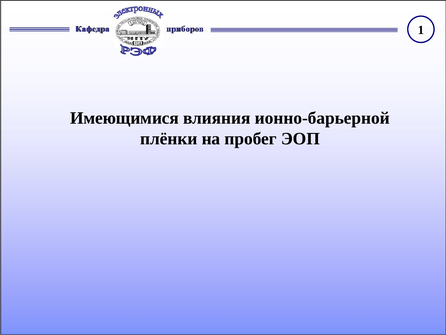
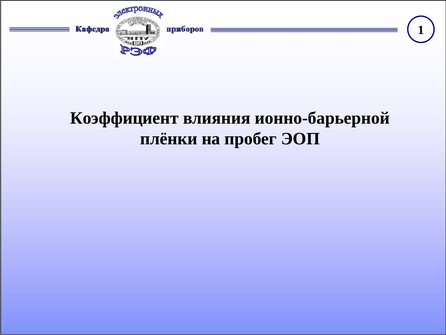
Имеющимися: Имеющимися -> Коэффициент
